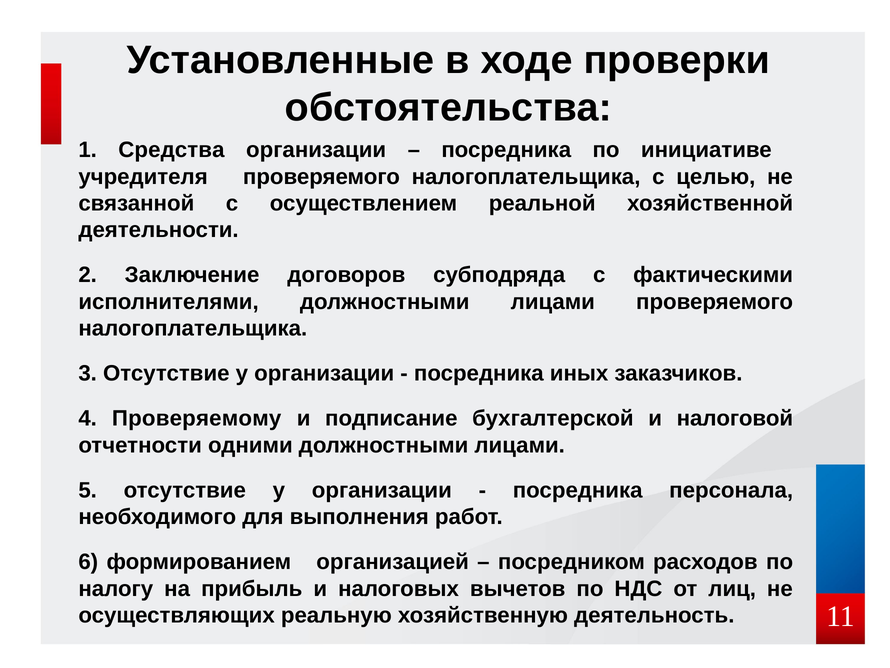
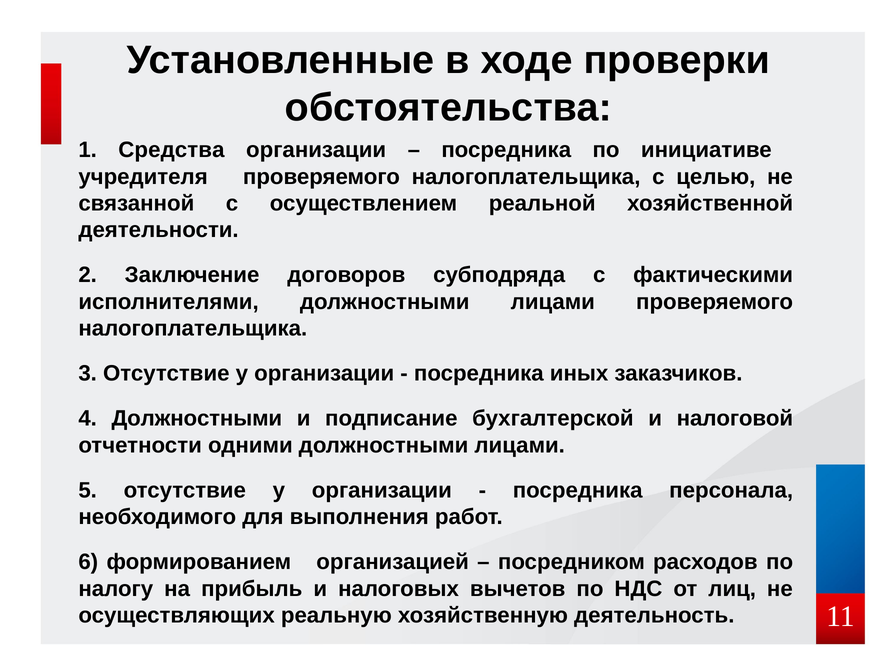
4 Проверяемому: Проверяемому -> Должностными
